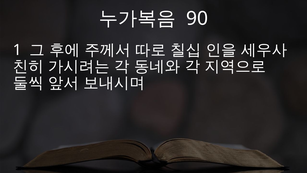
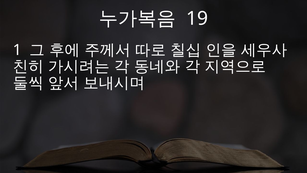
90: 90 -> 19
